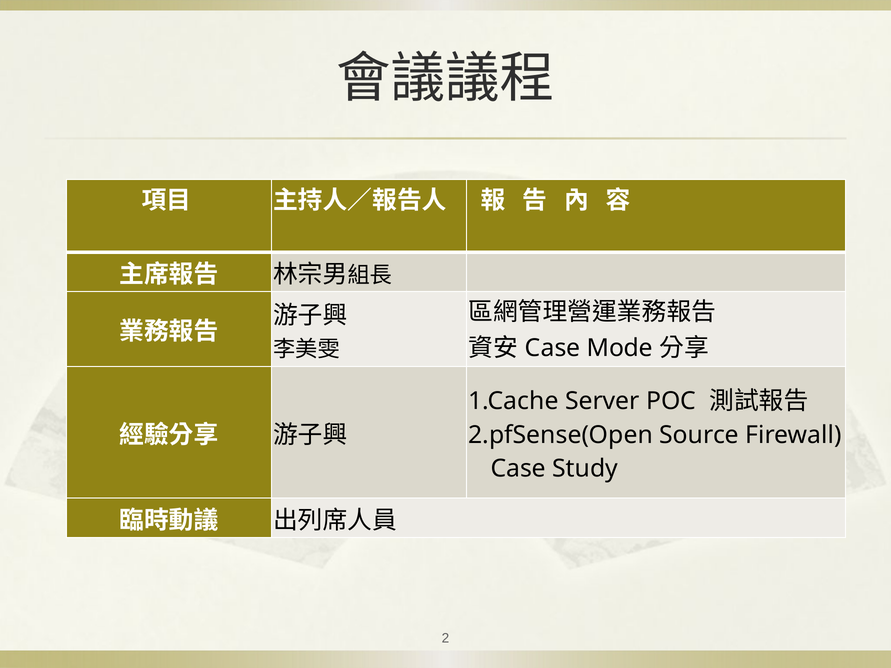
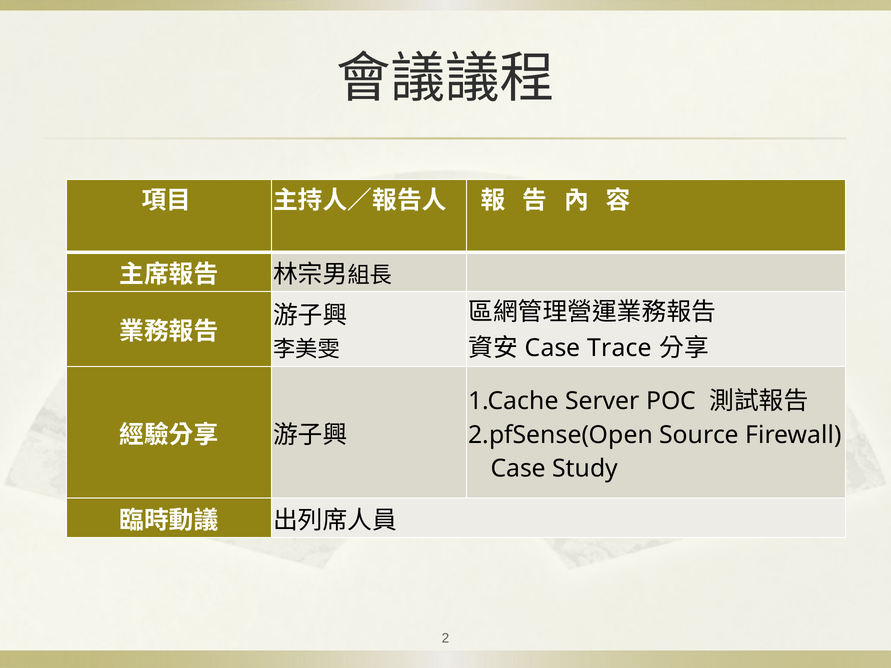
Mode: Mode -> Trace
